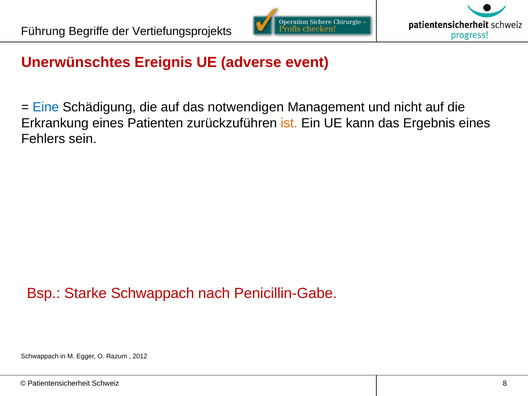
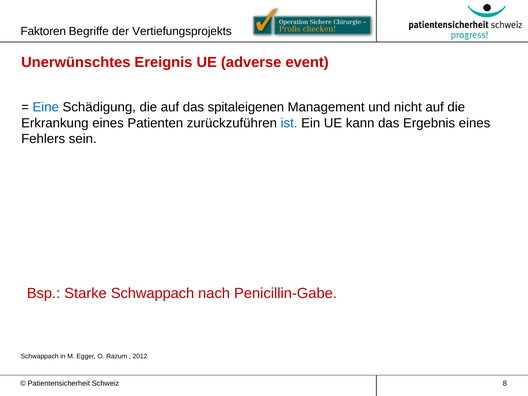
Führung: Führung -> Faktoren
notwendigen: notwendigen -> spitaleigenen
ist colour: orange -> blue
